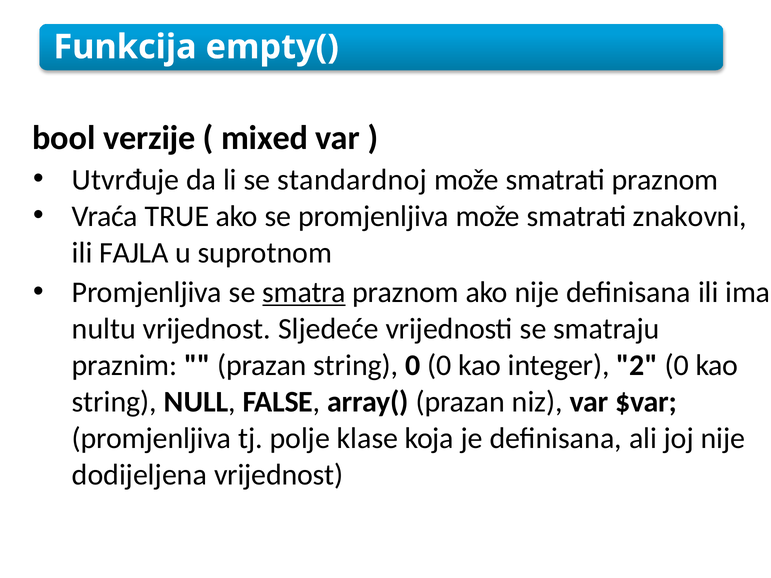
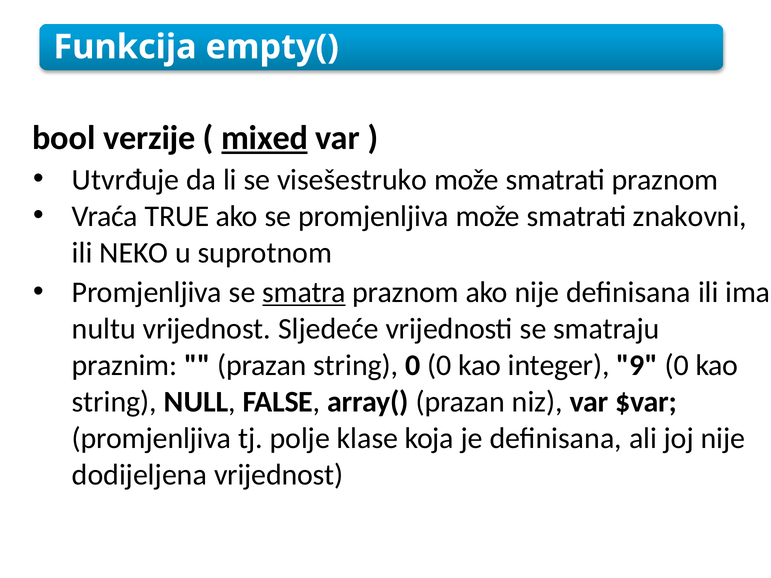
mixed underline: none -> present
standardnoj: standardnoj -> visešestruko
FAJLA: FAJLA -> NEKO
2: 2 -> 9
